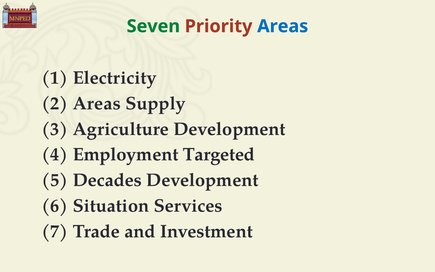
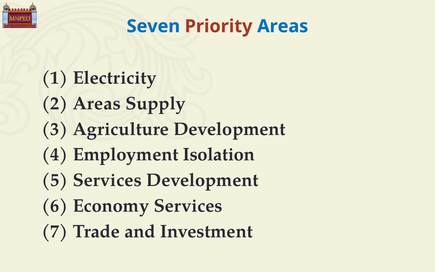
Seven colour: green -> blue
Targeted: Targeted -> Isolation
5 Decades: Decades -> Services
Situation: Situation -> Economy
